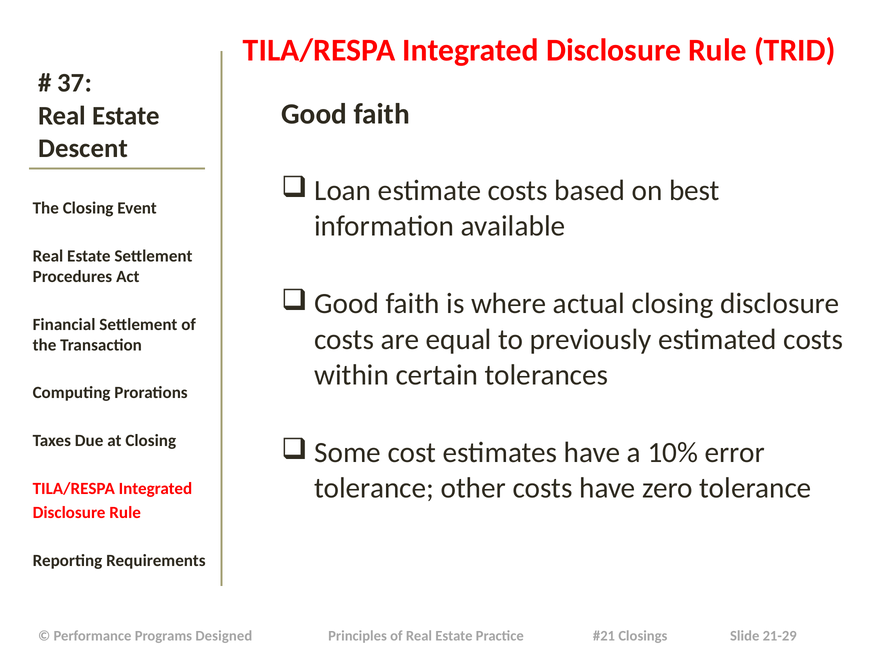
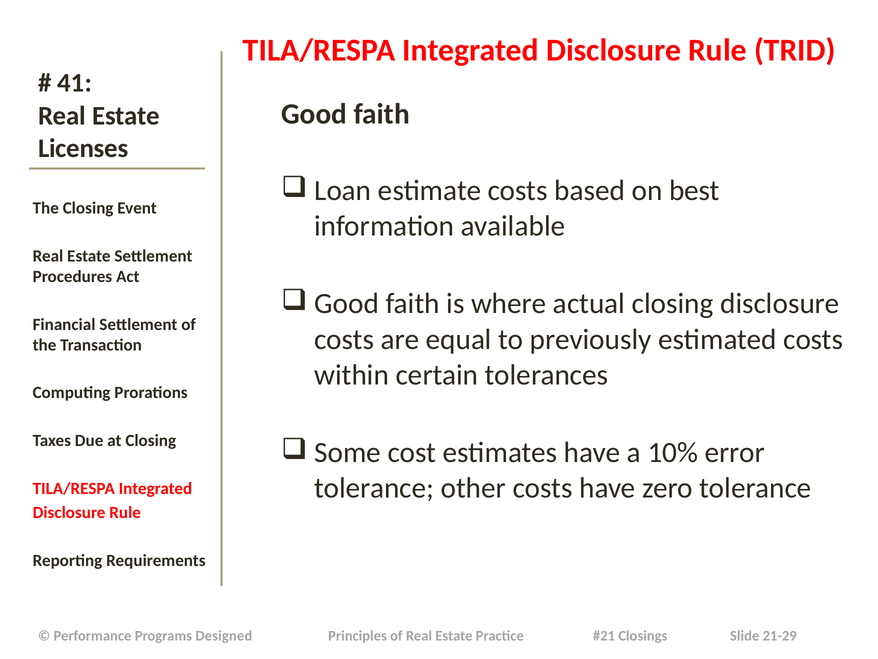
37: 37 -> 41
Descent: Descent -> Licenses
